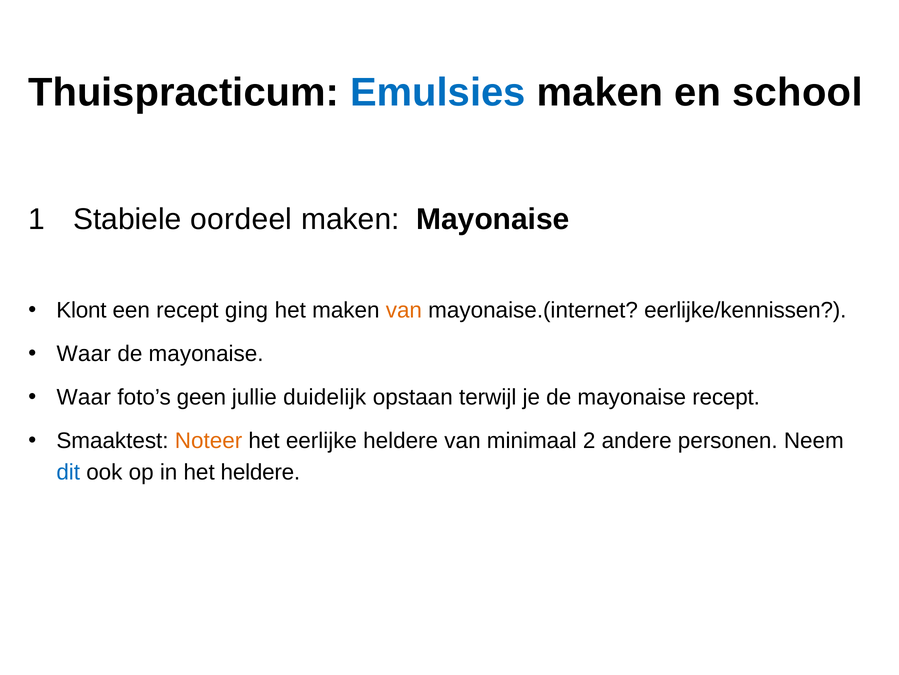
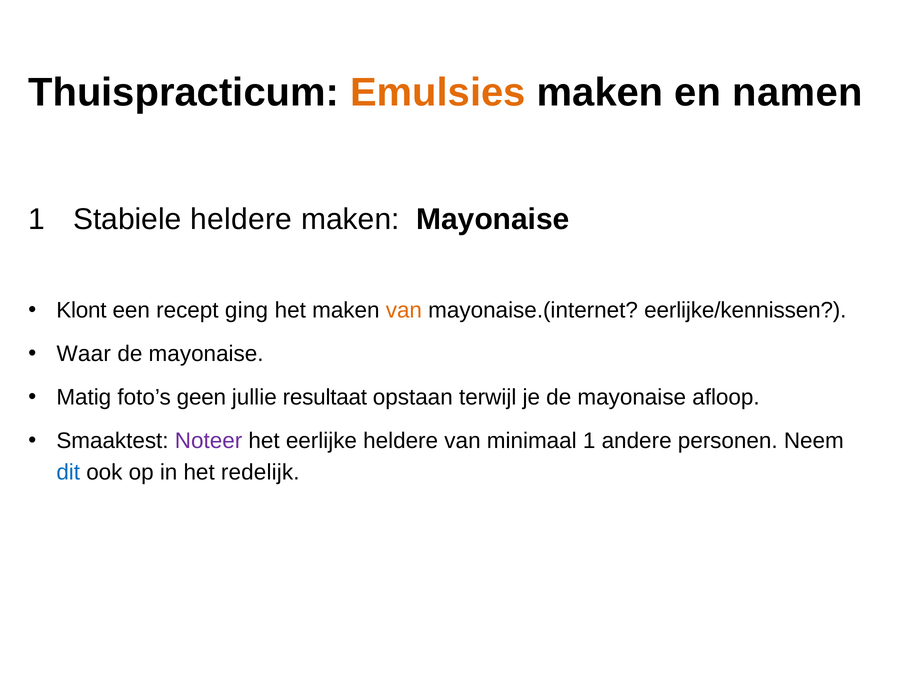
Emulsies colour: blue -> orange
school: school -> namen
Stabiele oordeel: oordeel -> heldere
Waar at (84, 397): Waar -> Matig
duidelijk: duidelijk -> resultaat
mayonaise recept: recept -> afloop
Noteer colour: orange -> purple
minimaal 2: 2 -> 1
het heldere: heldere -> redelijk
